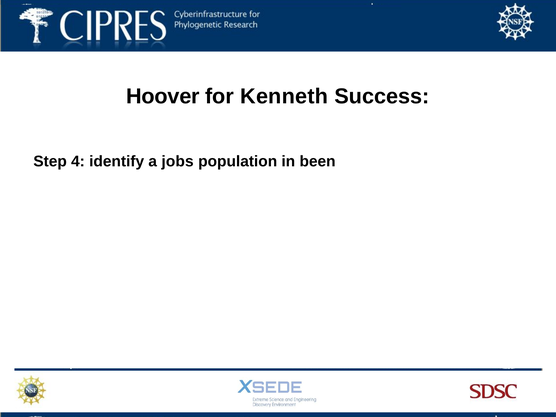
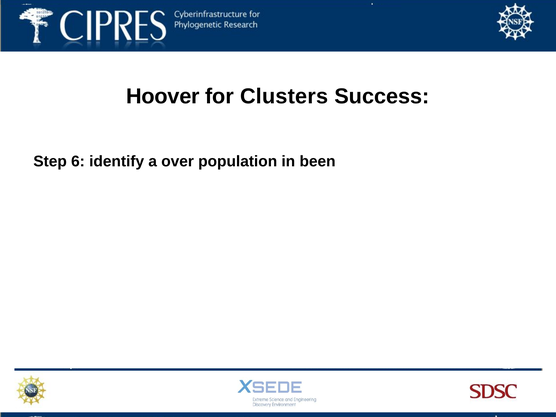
Kenneth: Kenneth -> Clusters
4: 4 -> 6
jobs: jobs -> over
